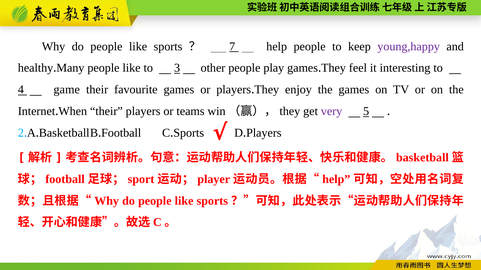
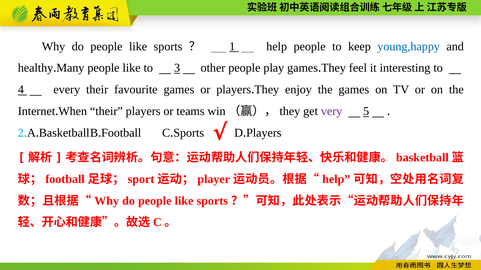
7: 7 -> 1
young,happy colour: purple -> blue
game: game -> every
